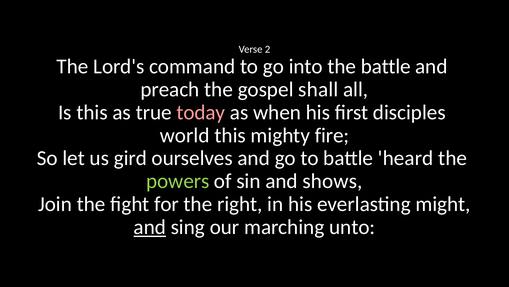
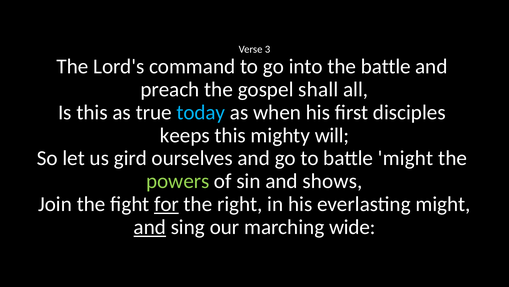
2: 2 -> 3
today colour: pink -> light blue
world: world -> keeps
fire: fire -> will
battle heard: heard -> might
for underline: none -> present
unto: unto -> wide
